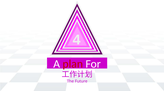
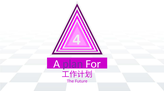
plan colour: red -> purple
